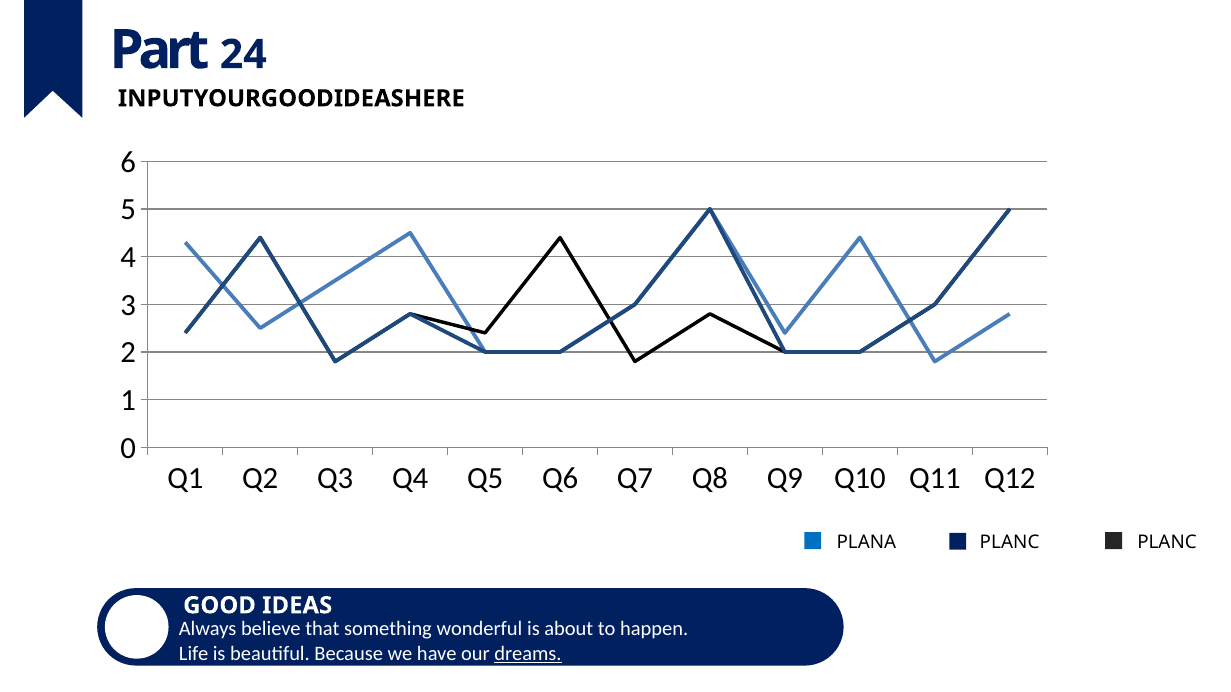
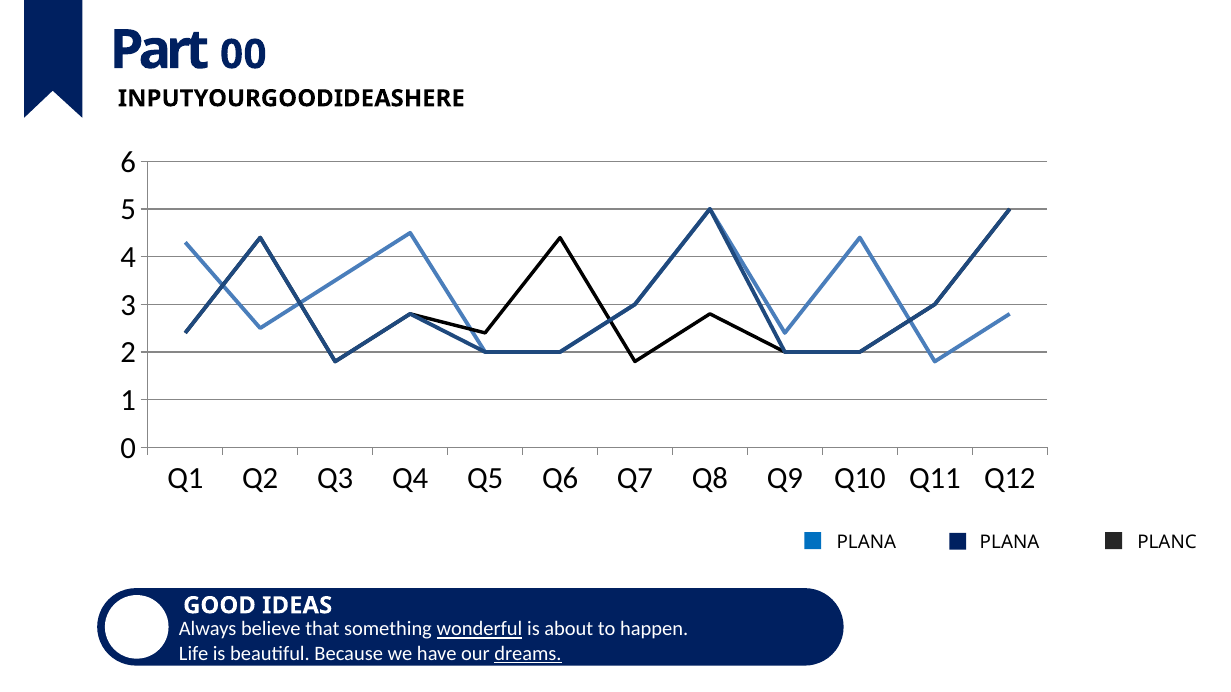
24: 24 -> 00
PLANA PLANC: PLANC -> PLANA
wonderful underline: none -> present
